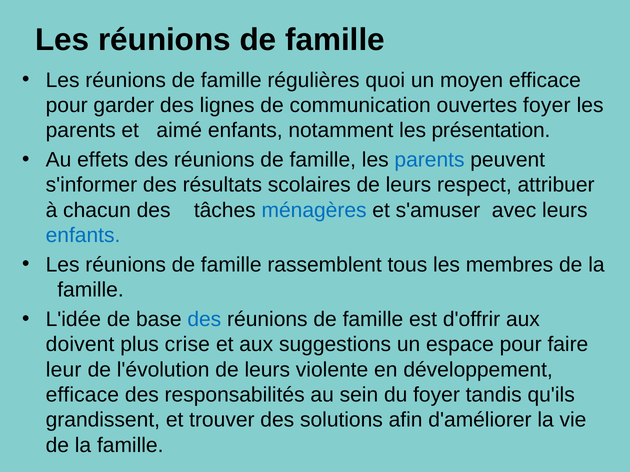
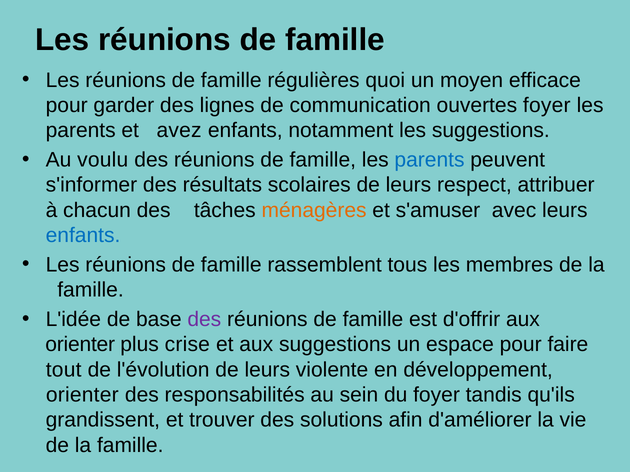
aimé: aimé -> avez
les présentation: présentation -> suggestions
effets: effets -> voulu
ménagères colour: blue -> orange
des at (204, 320) colour: blue -> purple
doivent at (80, 345): doivent -> orienter
leur: leur -> tout
efficace at (82, 395): efficace -> orienter
